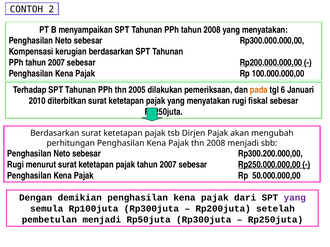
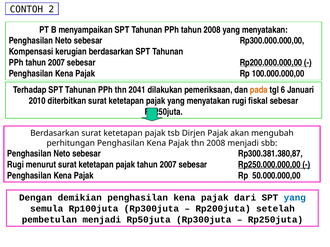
2005: 2005 -> 2041
Rp300.200.000,00: Rp300.200.000,00 -> Rp300.381.380,87
yang at (295, 198) colour: purple -> blue
